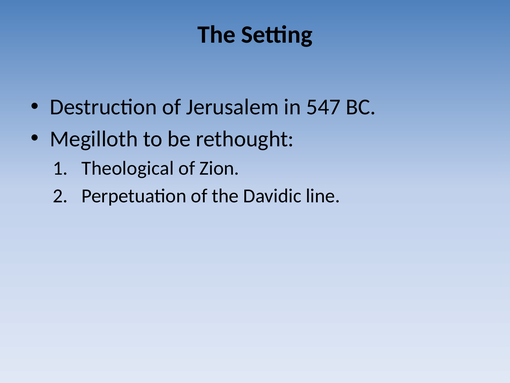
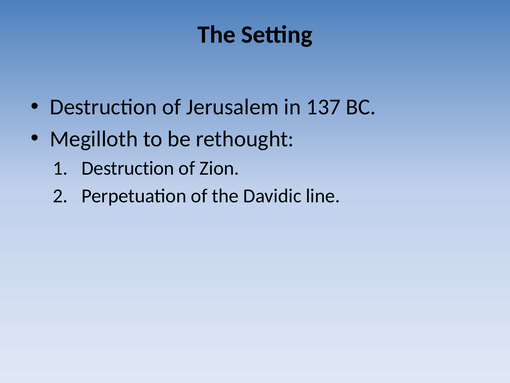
547: 547 -> 137
Theological at (128, 168): Theological -> Destruction
